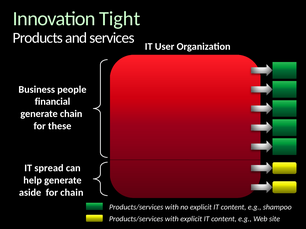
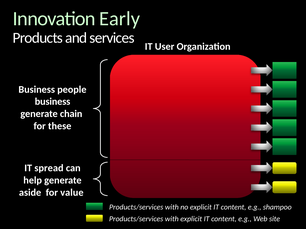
Tight: Tight -> Early
financial at (53, 102): financial -> business
for chain: chain -> value
